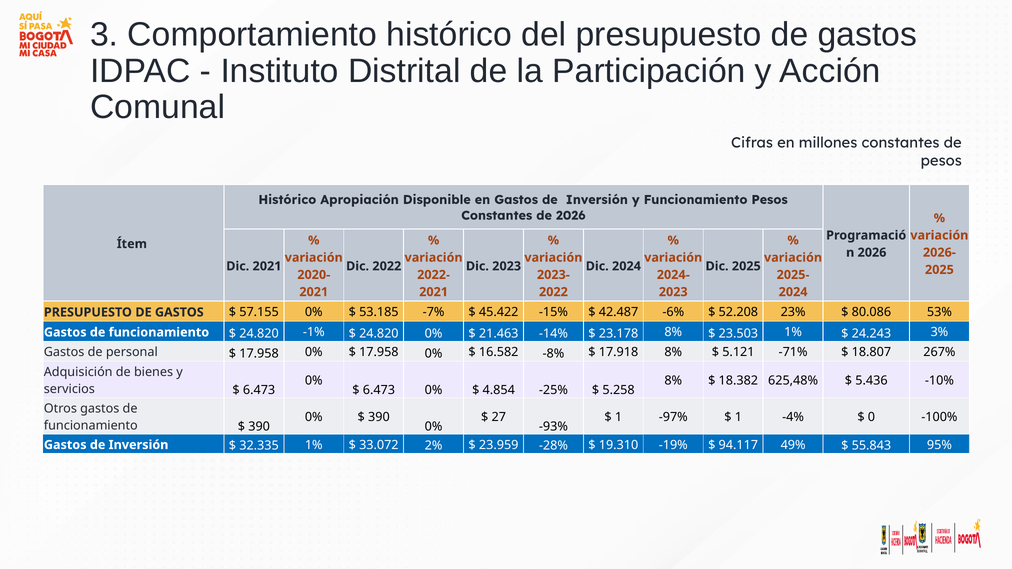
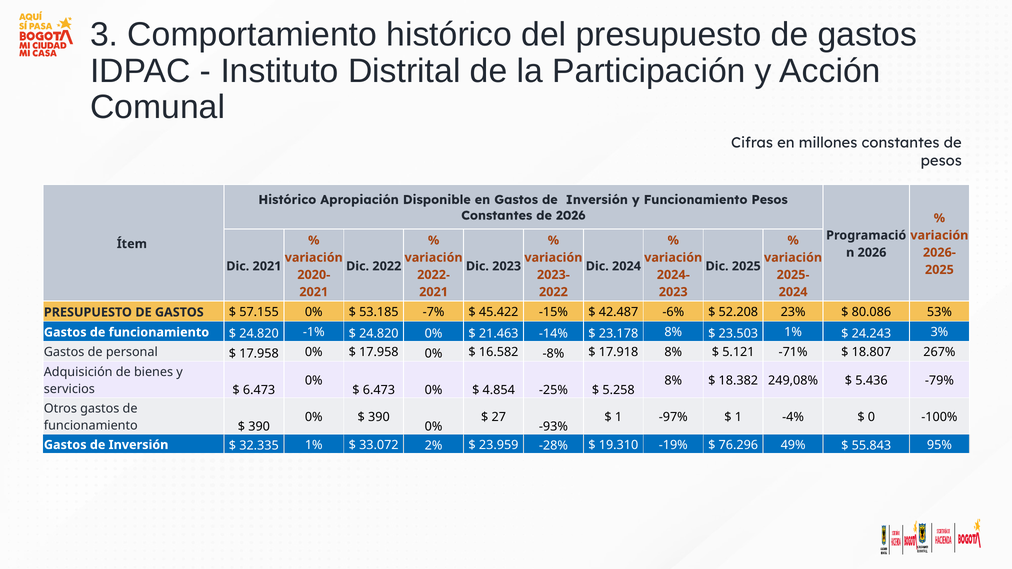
625,48%: 625,48% -> 249,08%
-10%: -10% -> -79%
94.117: 94.117 -> 76.296
